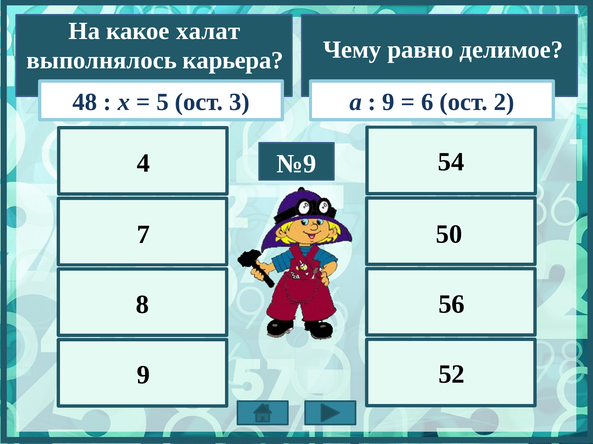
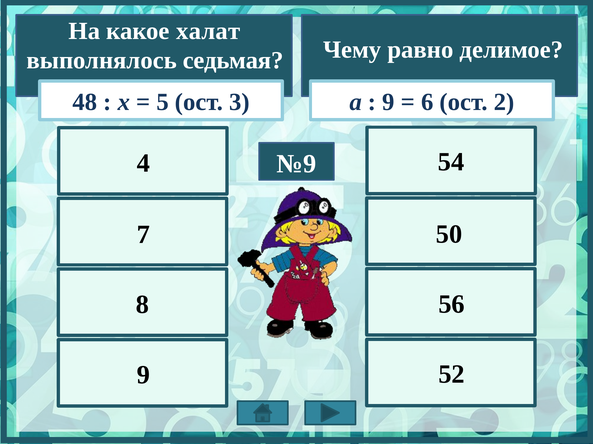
карьера: карьера -> седьмая
